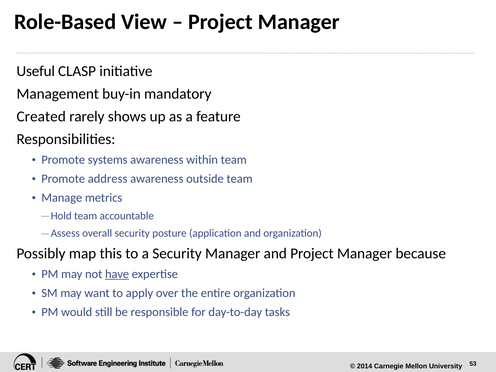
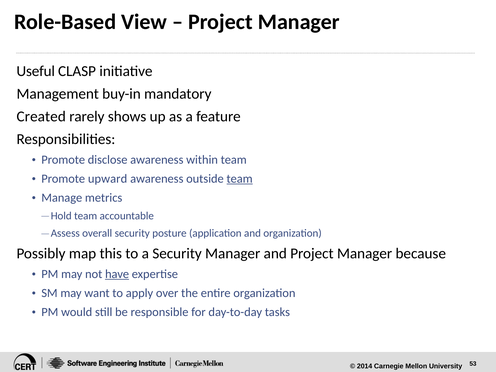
systems: systems -> disclose
address: address -> upward
team at (240, 179) underline: none -> present
